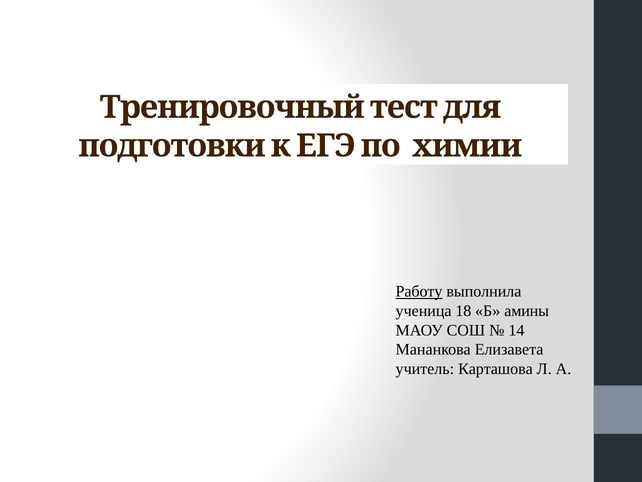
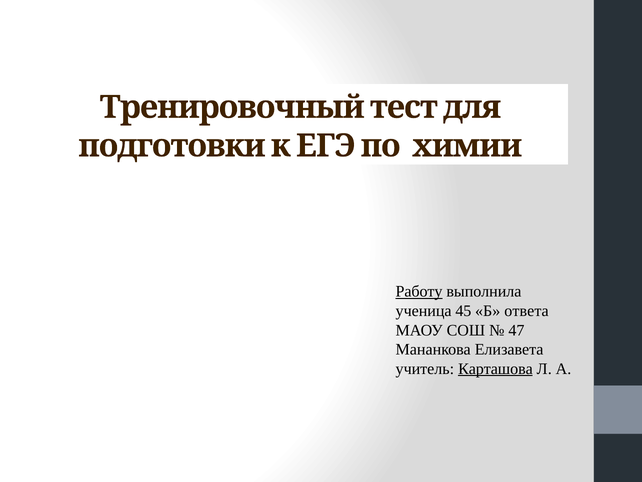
18: 18 -> 45
амины: амины -> ответа
14: 14 -> 47
Карташова underline: none -> present
